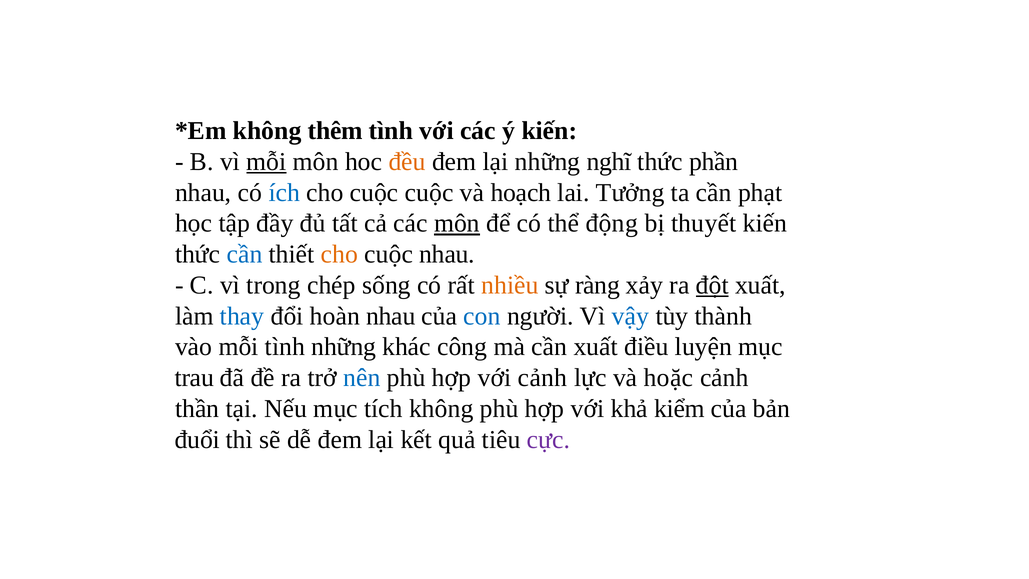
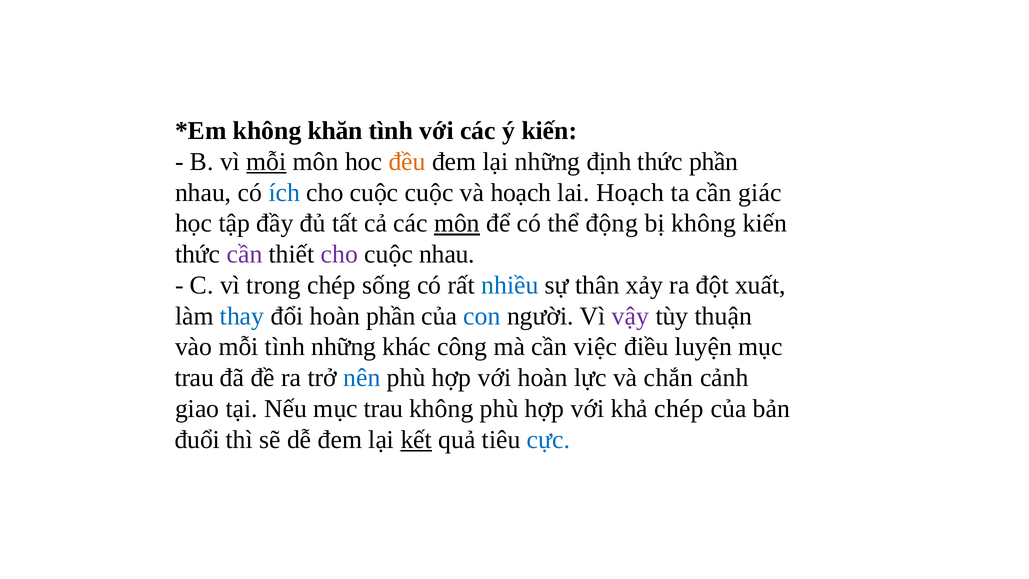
thêm: thêm -> khăn
nghĩ: nghĩ -> định
lai Tưởng: Tưởng -> Hoạch
phạt: phạt -> giác
bị thuyết: thuyết -> không
cần at (245, 254) colour: blue -> purple
cho at (339, 254) colour: orange -> purple
nhiều colour: orange -> blue
ràng: ràng -> thân
đột underline: present -> none
hoàn nhau: nhau -> phần
vậy colour: blue -> purple
thành: thành -> thuận
cần xuất: xuất -> việc
với cảnh: cảnh -> hoàn
hoặc: hoặc -> chắn
thần: thần -> giao
Nếu mục tích: tích -> trau
khả kiểm: kiểm -> chép
kết underline: none -> present
cực colour: purple -> blue
